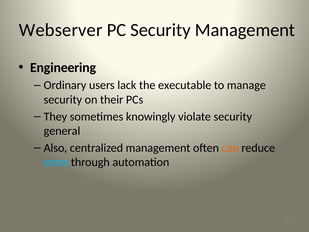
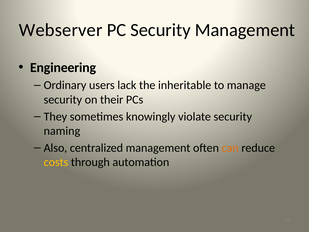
executable: executable -> inheritable
general: general -> naming
costs colour: light blue -> yellow
